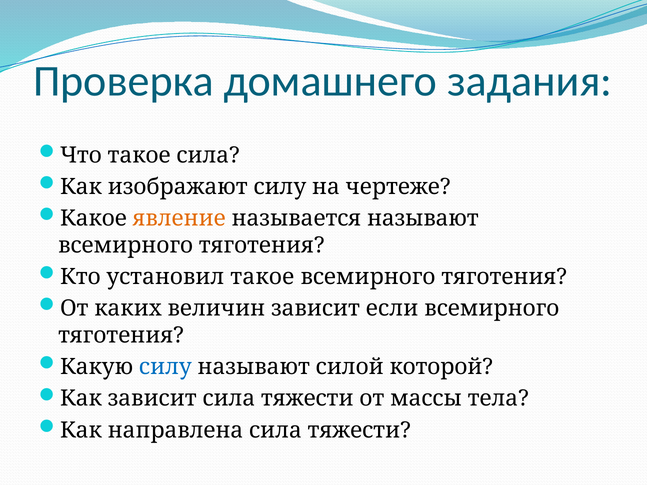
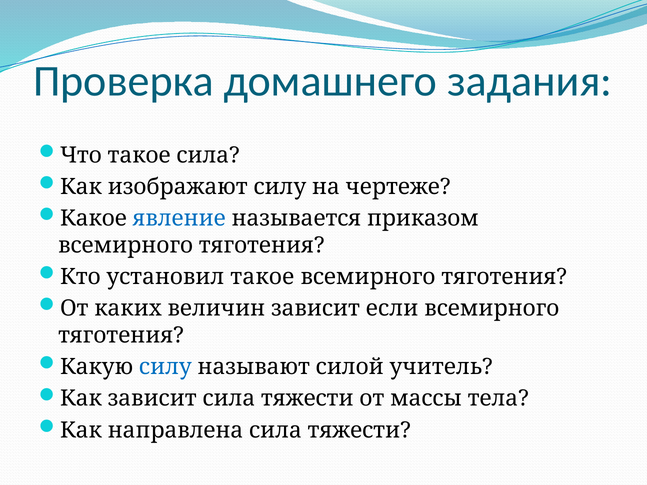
явление colour: orange -> blue
называется называют: называют -> приказом
которой: которой -> учитель
